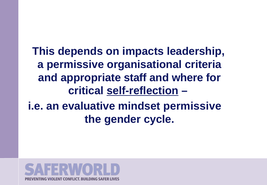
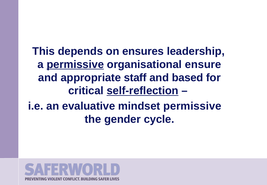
impacts: impacts -> ensures
permissive at (75, 64) underline: none -> present
criteria: criteria -> ensure
where: where -> based
